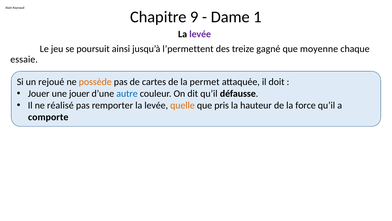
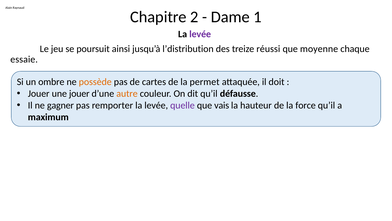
9: 9 -> 2
l’permettent: l’permettent -> l’distribution
gagné: gagné -> réussi
rejoué: rejoué -> ombre
autre colour: blue -> orange
réalisé: réalisé -> gagner
quelle colour: orange -> purple
pris: pris -> vais
comporte: comporte -> maximum
